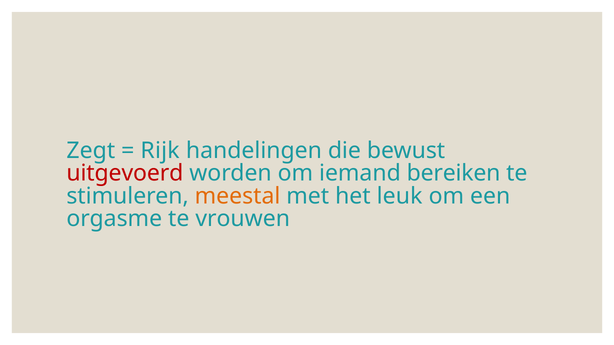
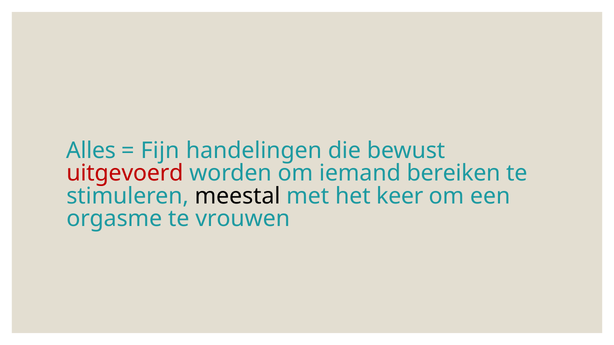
Zegt: Zegt -> Alles
Rijk: Rijk -> Fijn
meestal colour: orange -> black
leuk: leuk -> keer
